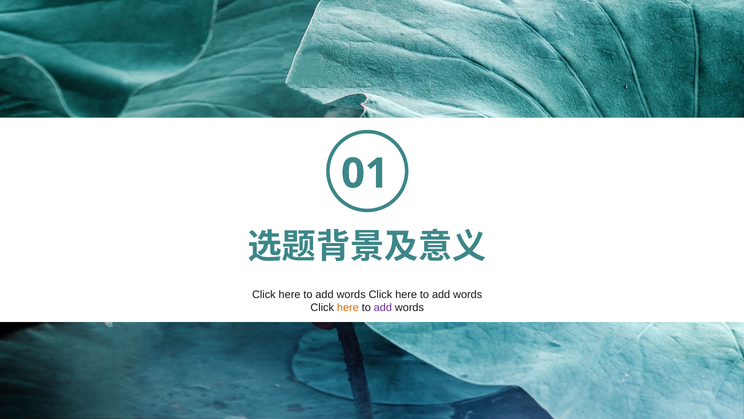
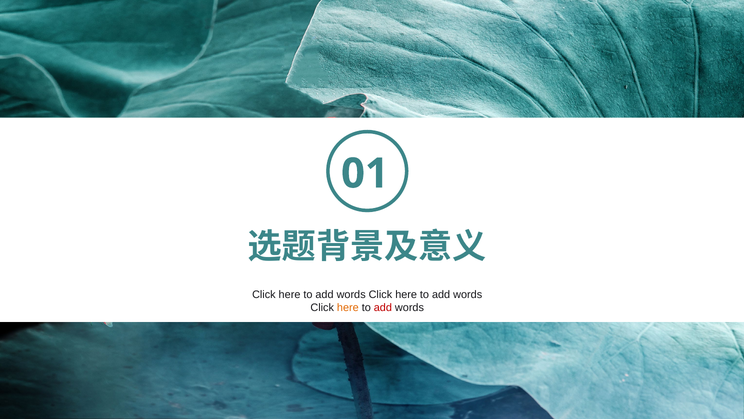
add at (383, 307) colour: purple -> red
